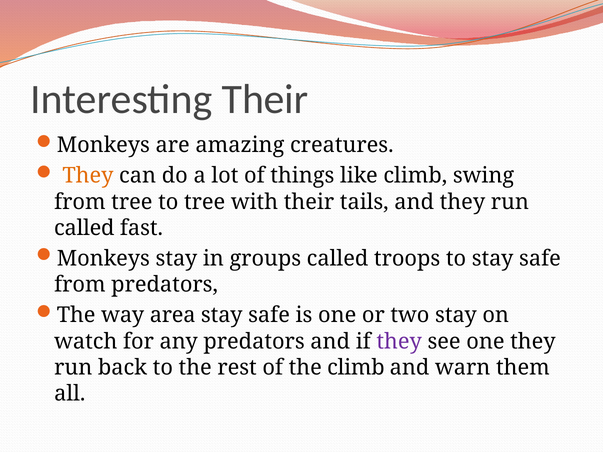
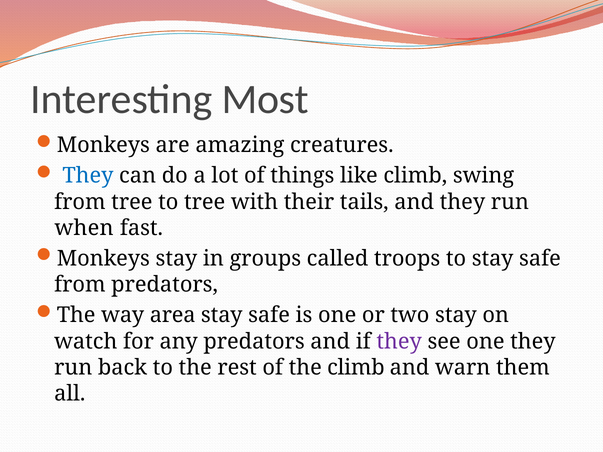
Interesting Their: Their -> Most
They at (88, 176) colour: orange -> blue
called at (84, 228): called -> when
